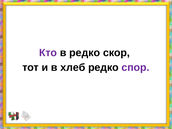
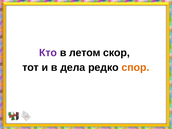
в редко: редко -> летом
хлеб: хлеб -> дела
спор colour: purple -> orange
